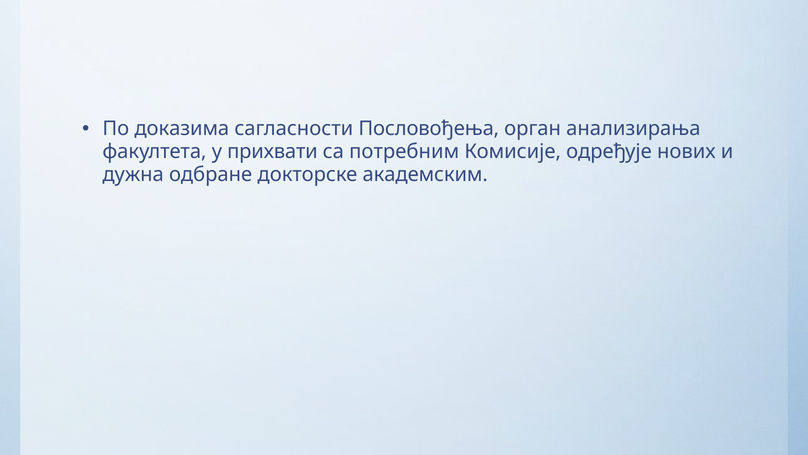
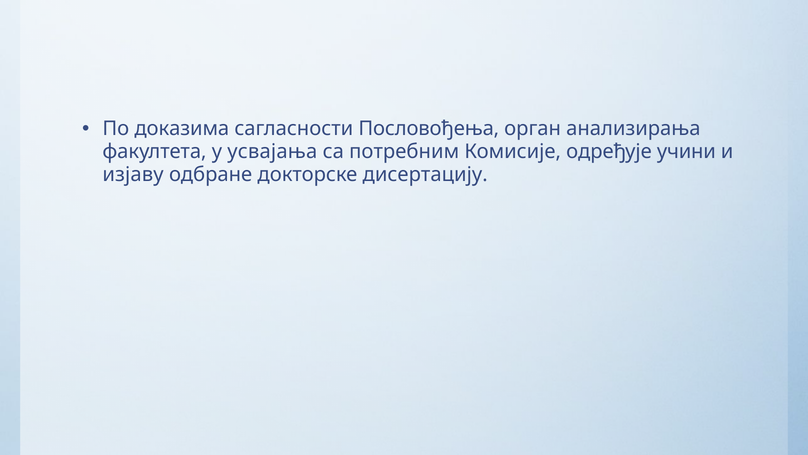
прихвати: прихвати -> усвајања
нових: нових -> учини
дужна: дужна -> изјаву
академским: академским -> дисертацију
